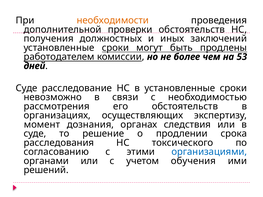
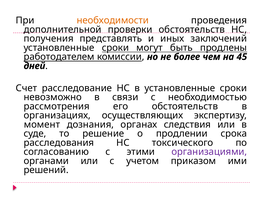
должностных: должностных -> представлять
53: 53 -> 45
Суде at (27, 88): Суде -> Счет
организациями colour: blue -> purple
обучения: обучения -> приказом
